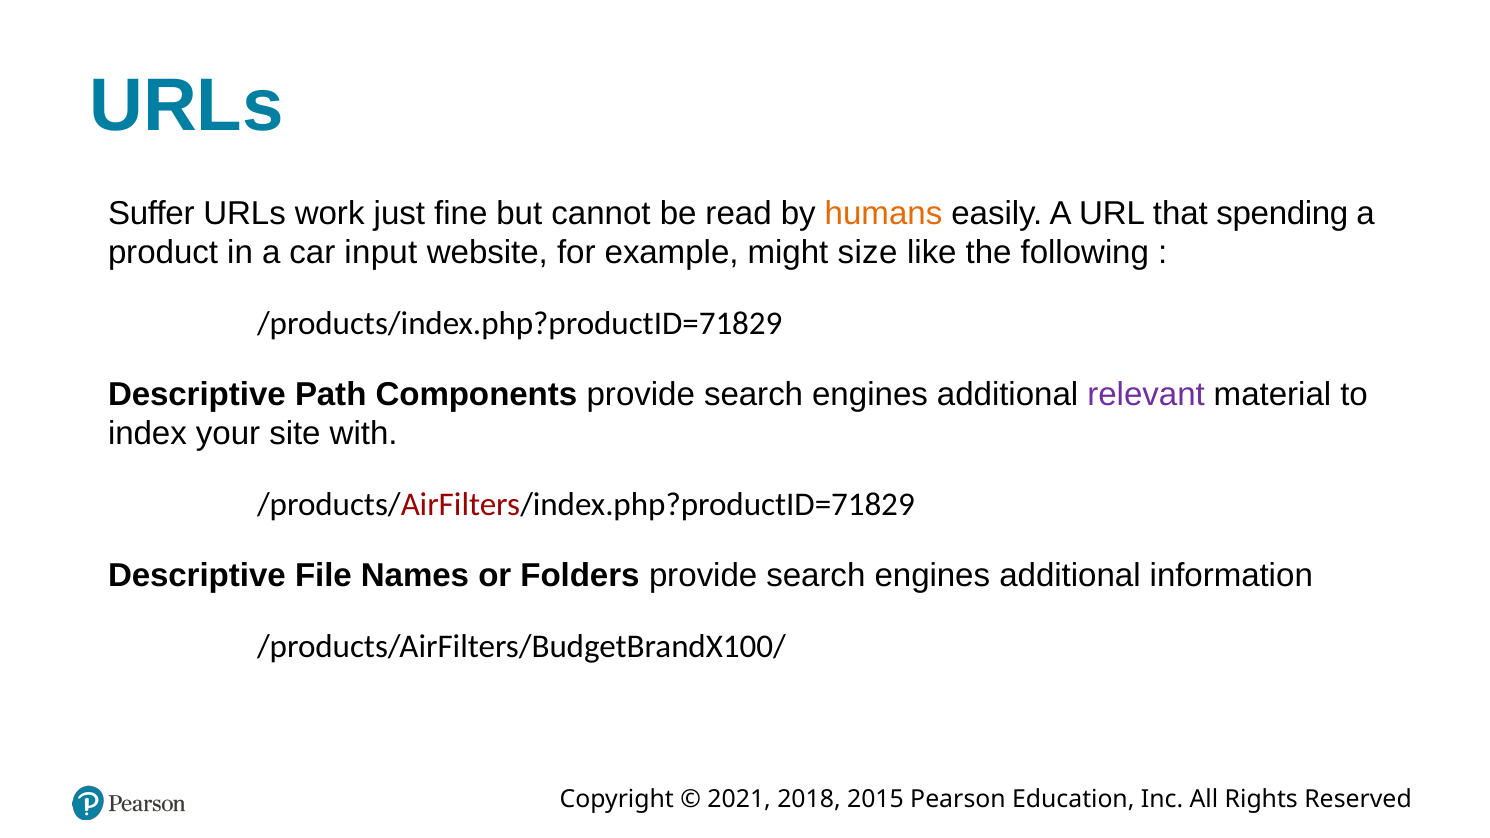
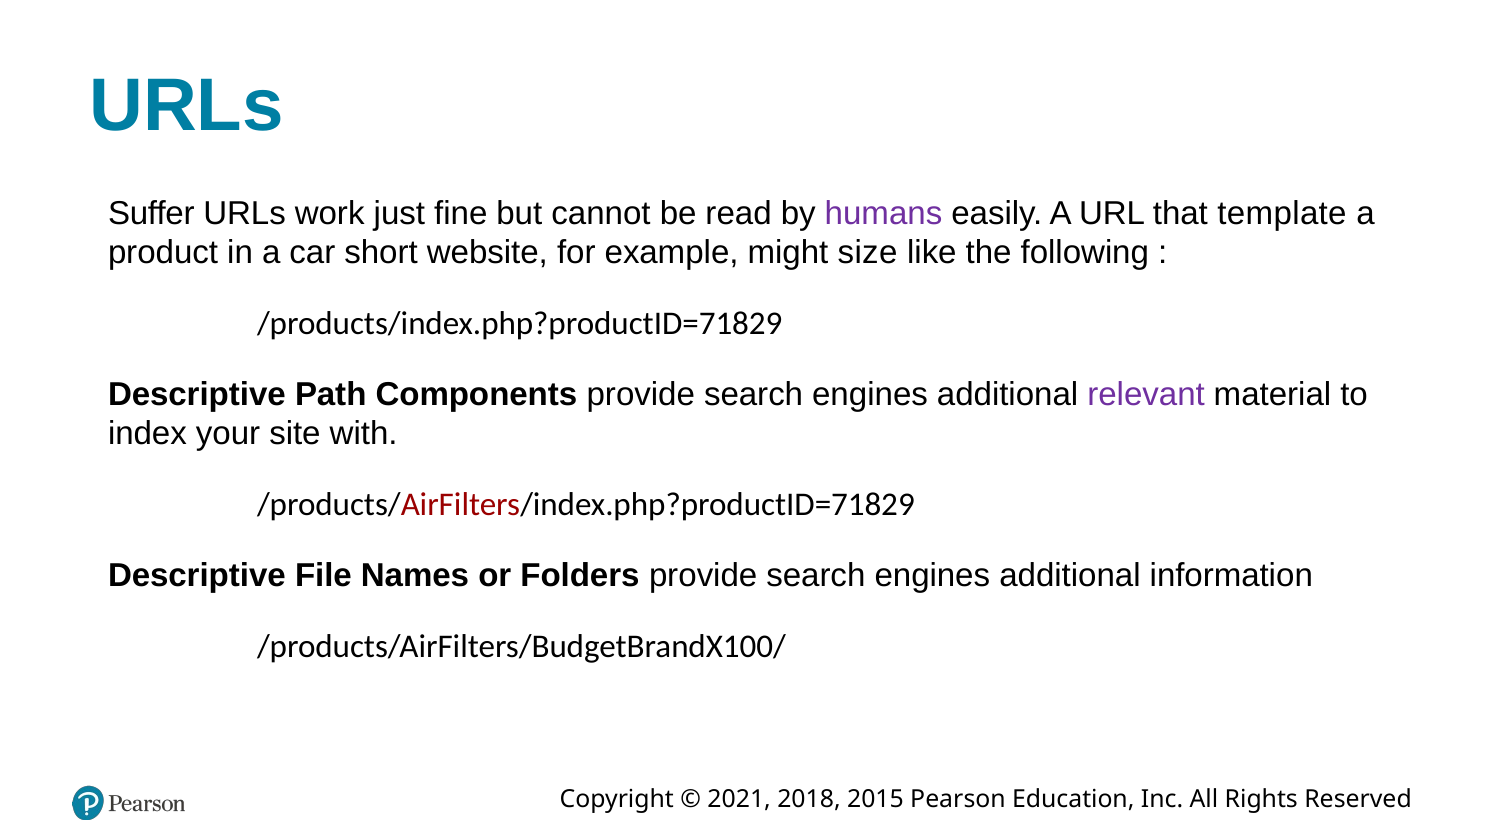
humans colour: orange -> purple
spending: spending -> template
input: input -> short
